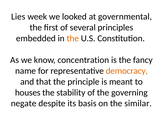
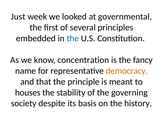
Lies: Lies -> Just
the at (73, 38) colour: orange -> blue
negate: negate -> society
similar: similar -> history
